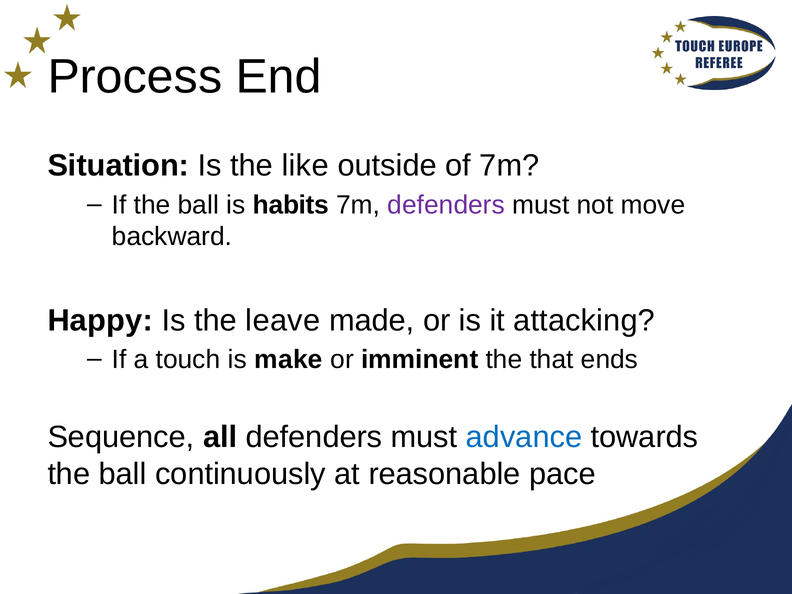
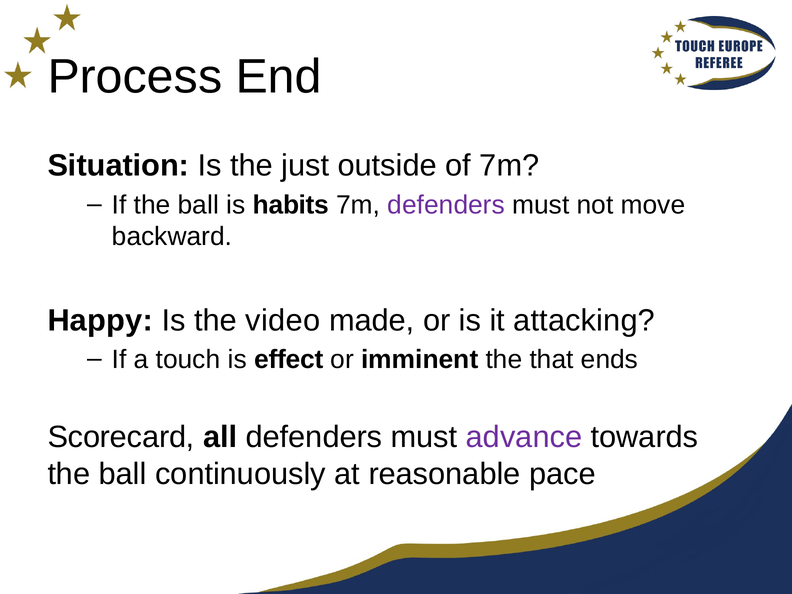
like: like -> just
leave: leave -> video
make: make -> effect
Sequence: Sequence -> Scorecard
advance colour: blue -> purple
